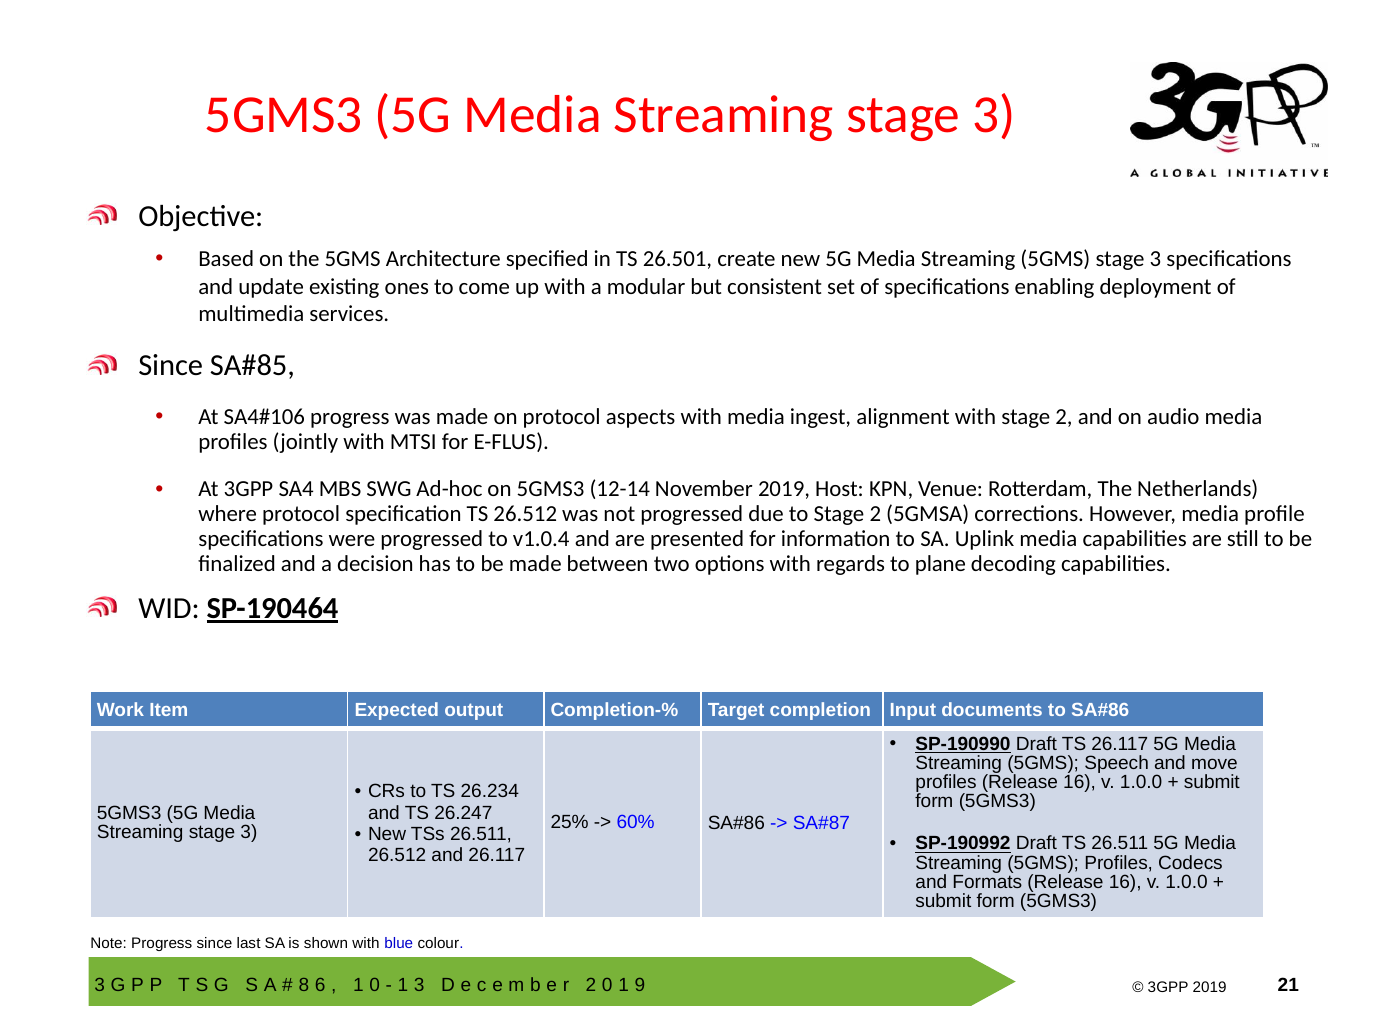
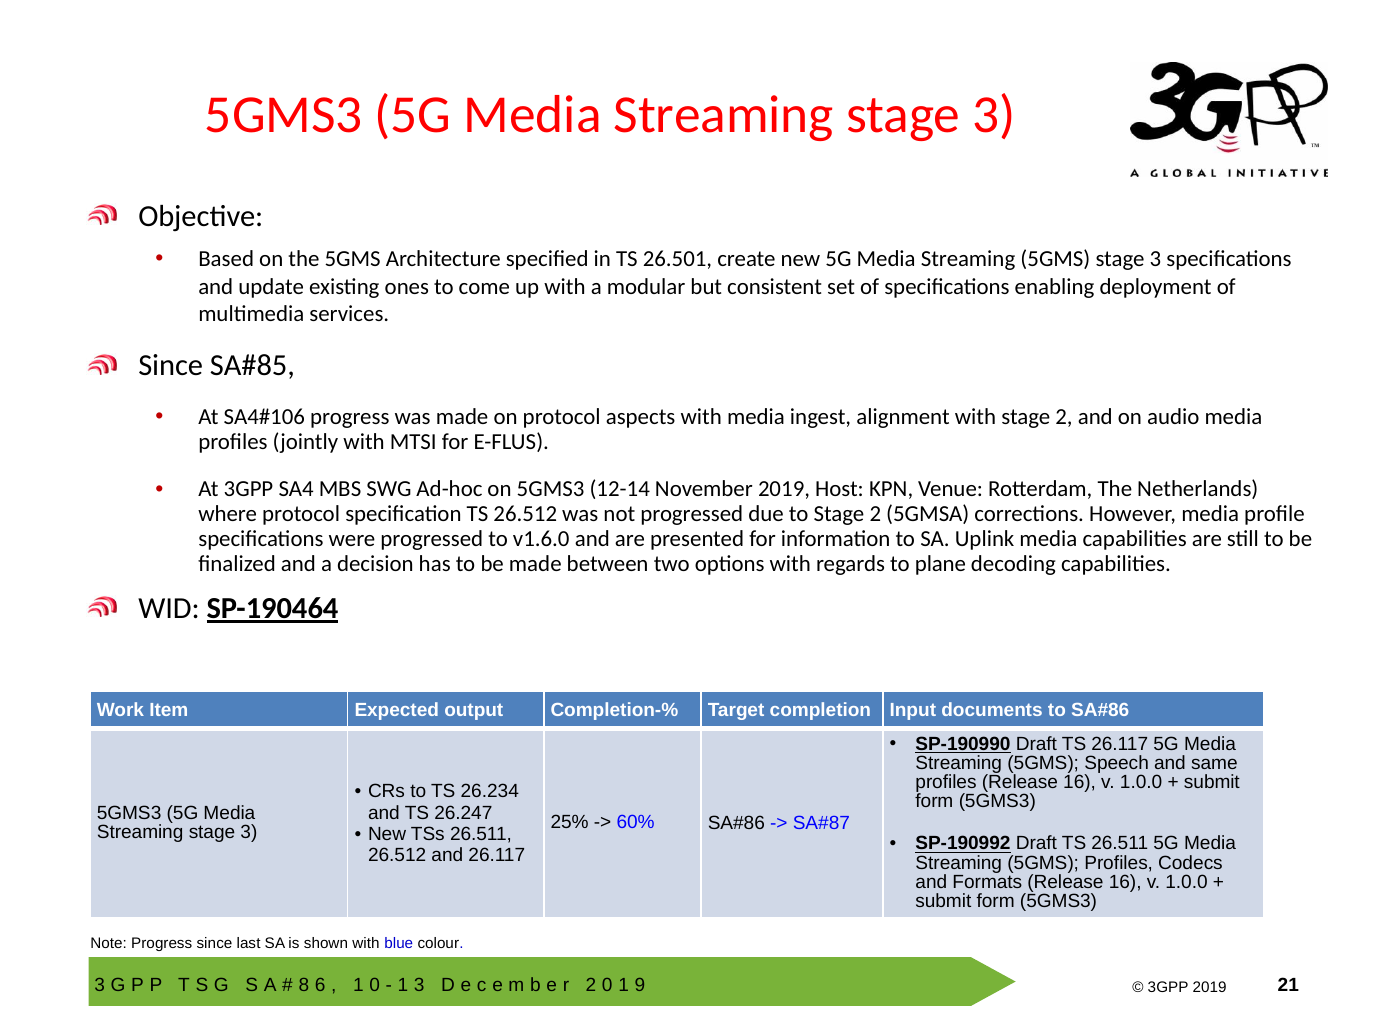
v1.0.4: v1.0.4 -> v1.6.0
move: move -> same
